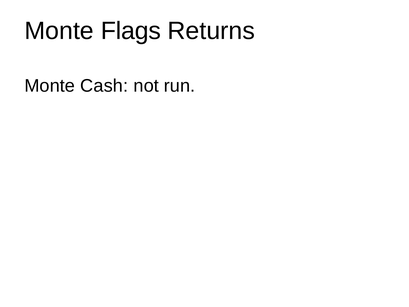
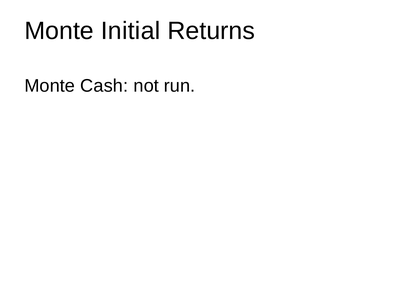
Flags: Flags -> Initial
